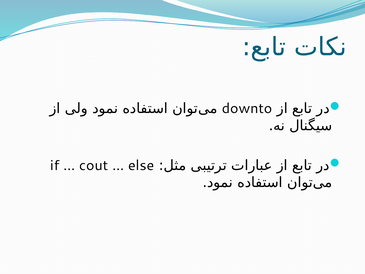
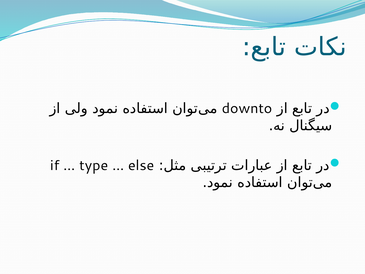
cout: cout -> type
